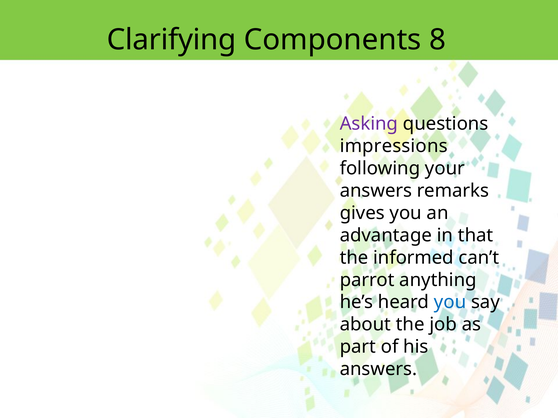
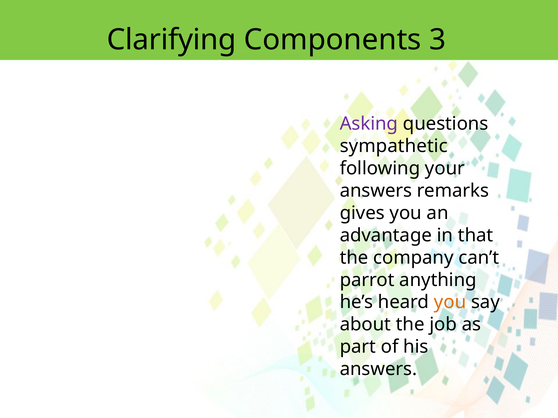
8: 8 -> 3
impressions: impressions -> sympathetic
informed: informed -> company
you at (450, 303) colour: blue -> orange
